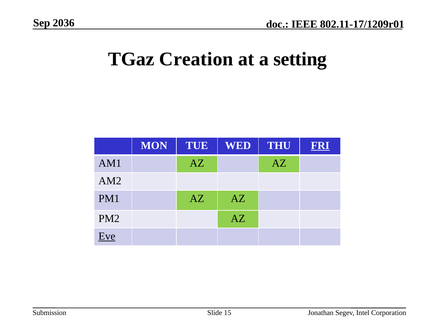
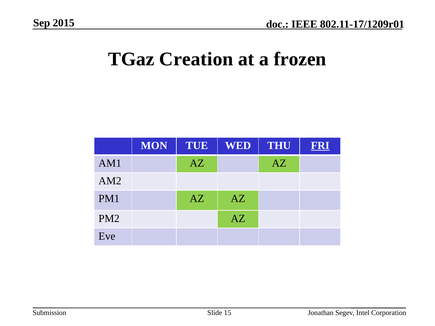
2036: 2036 -> 2015
setting: setting -> frozen
Eve underline: present -> none
